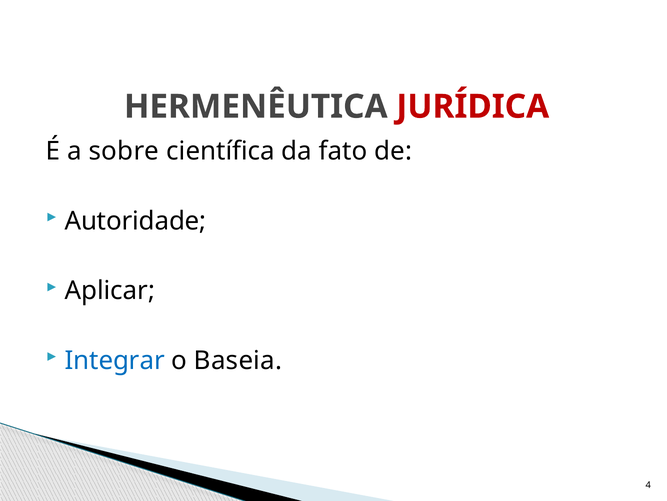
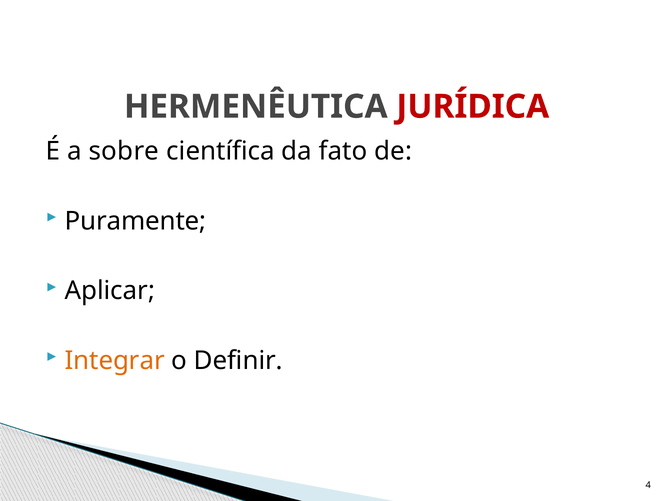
Autoridade: Autoridade -> Puramente
Integrar colour: blue -> orange
Baseia: Baseia -> Definir
